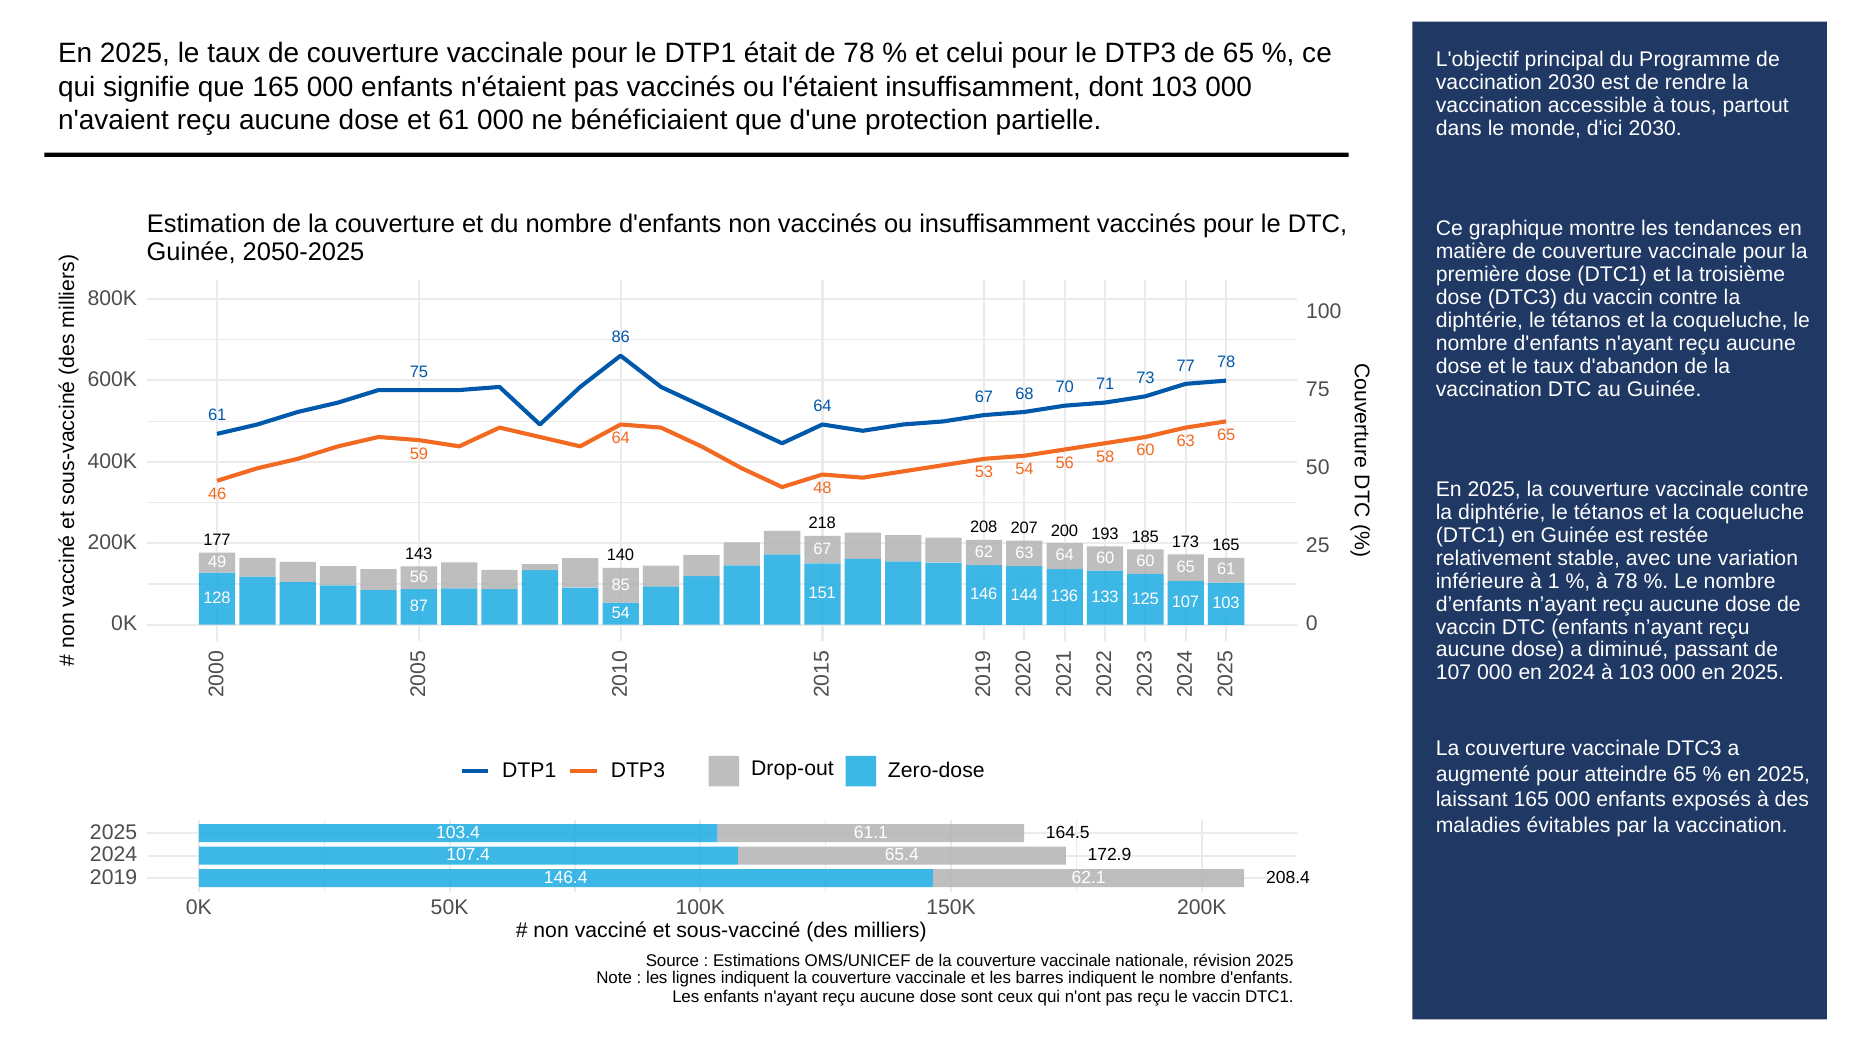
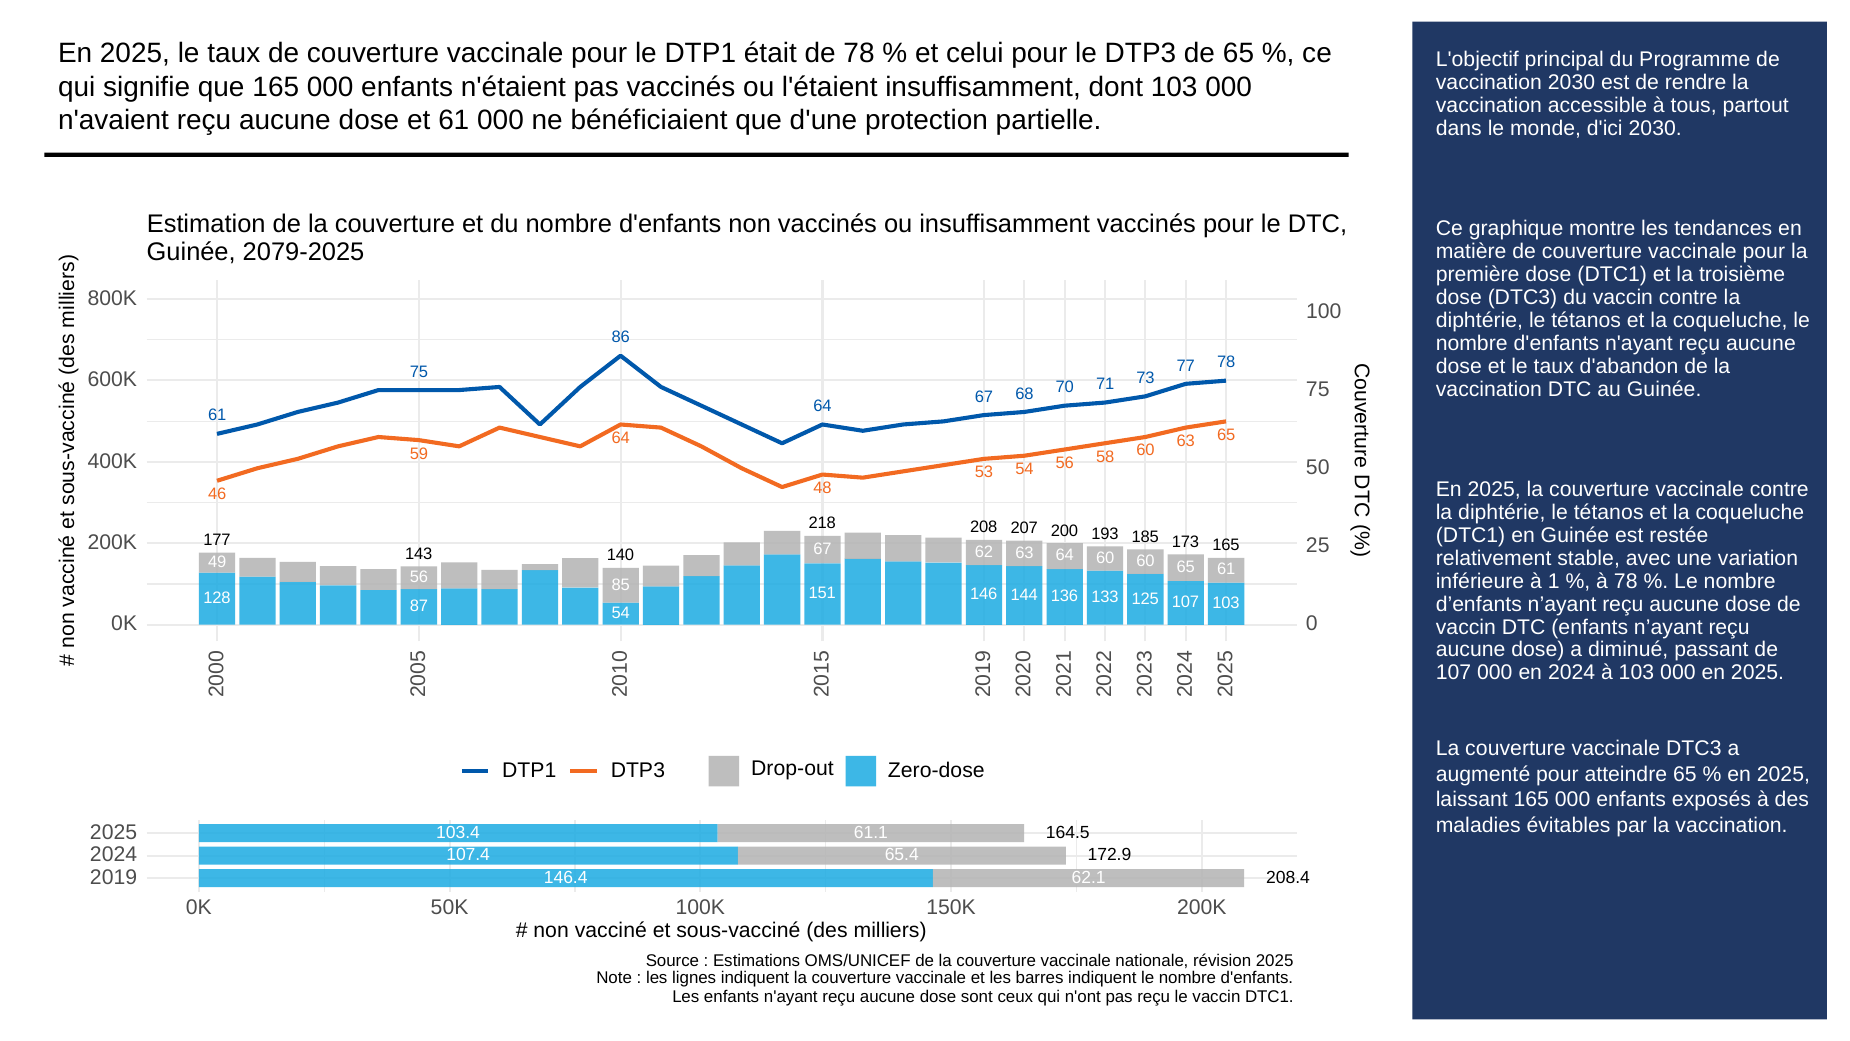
2050-2025: 2050-2025 -> 2079-2025
